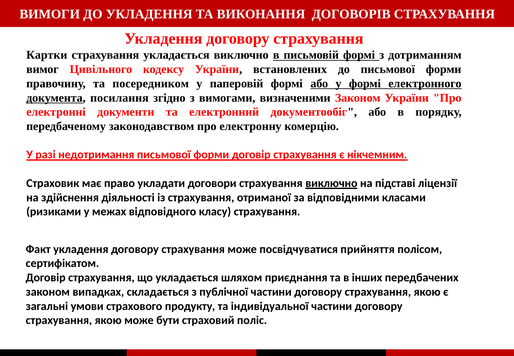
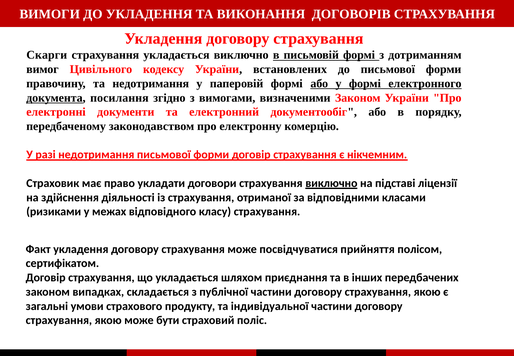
Картки: Картки -> Скарги
та посередником: посередником -> недотримання
